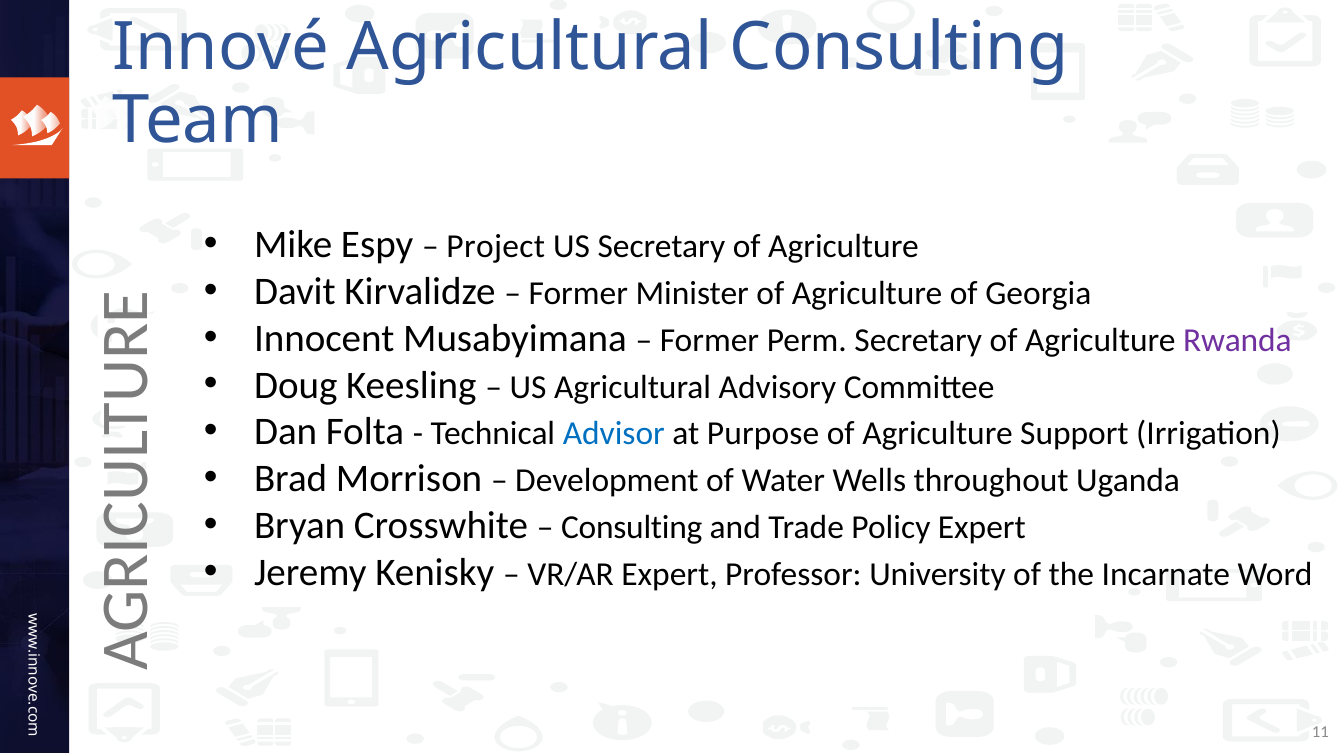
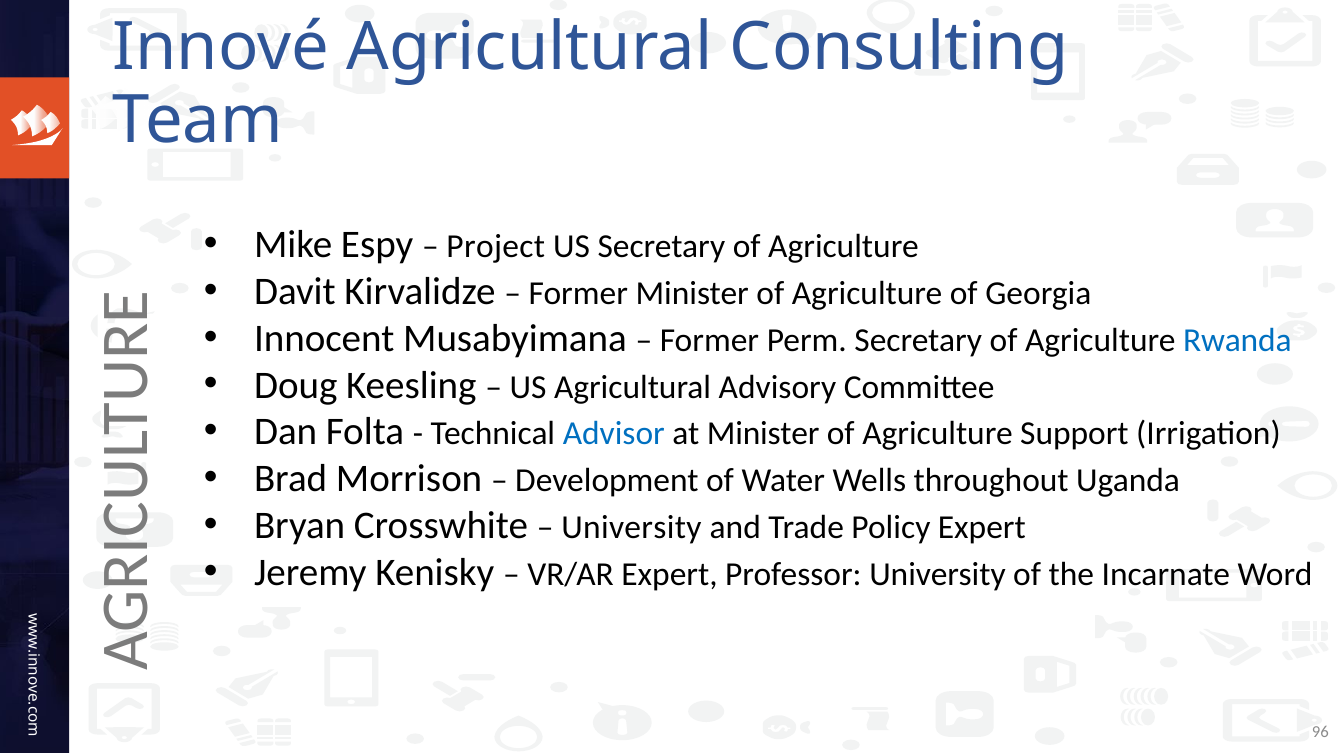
Rwanda colour: purple -> blue
at Purpose: Purpose -> Minister
Consulting at (632, 528): Consulting -> University
11: 11 -> 96
